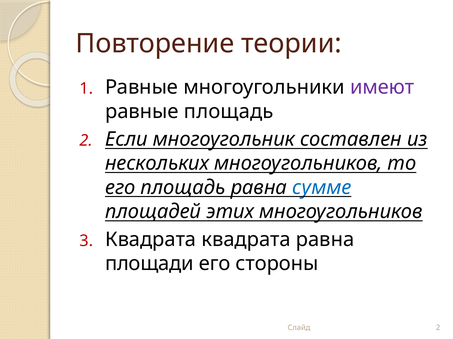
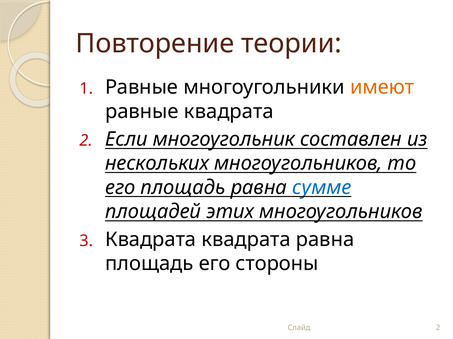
имеют colour: purple -> orange
равные площадь: площадь -> квадрата
площади at (149, 264): площади -> площадь
